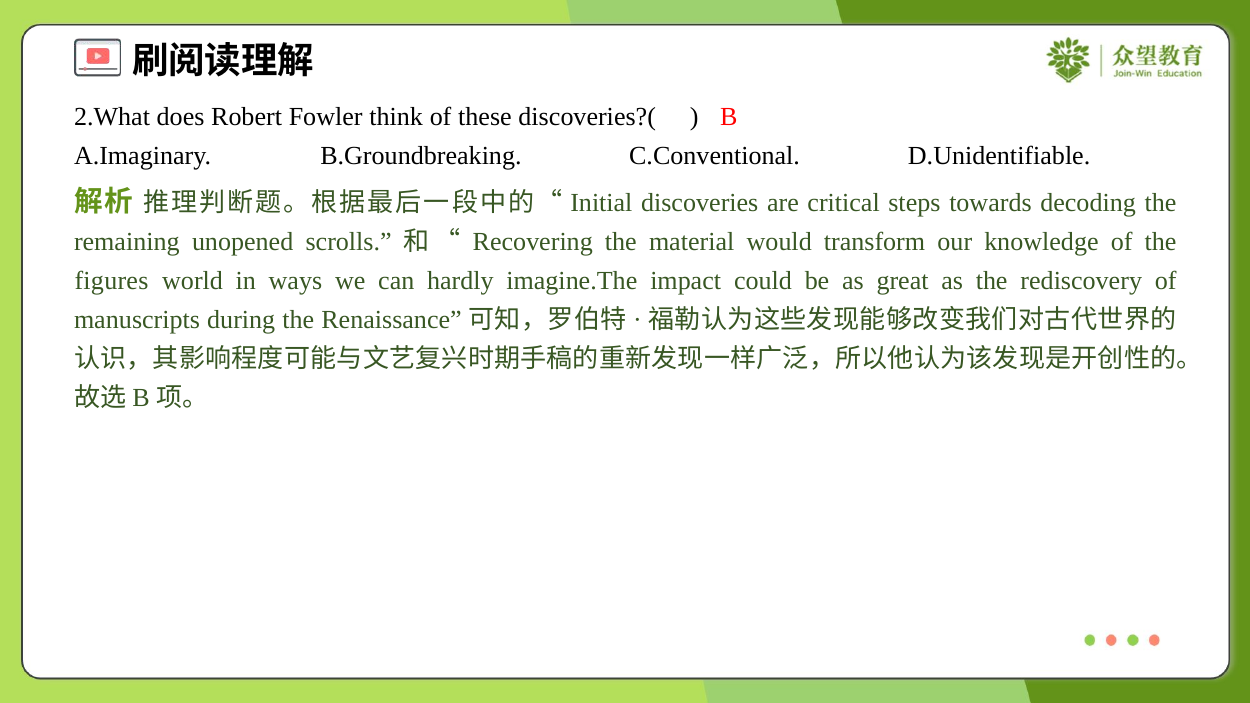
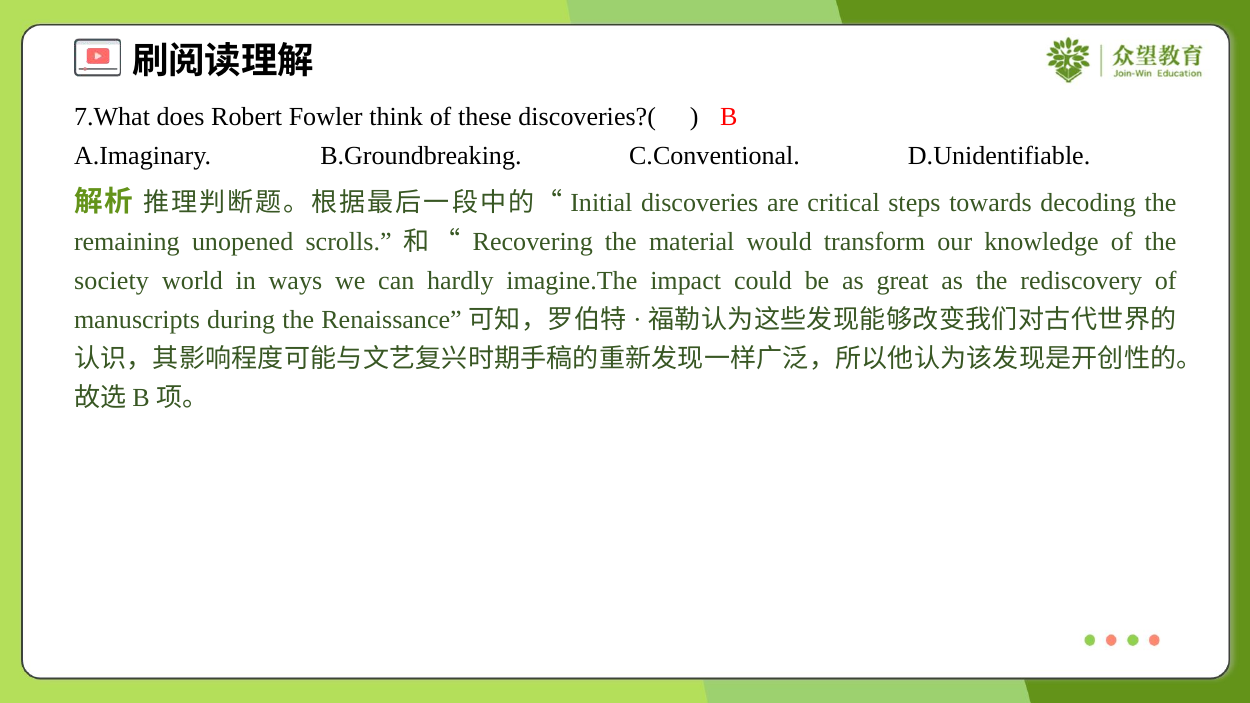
2.What: 2.What -> 7.What
figures: figures -> society
